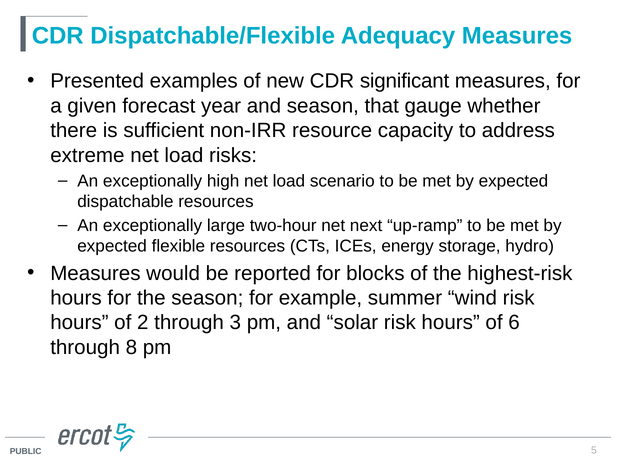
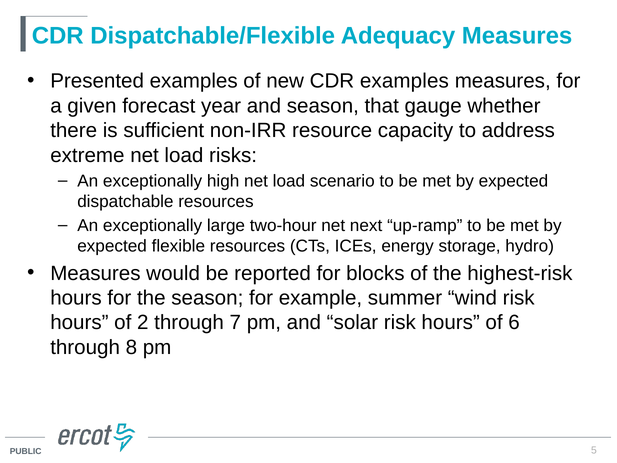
CDR significant: significant -> examples
3: 3 -> 7
